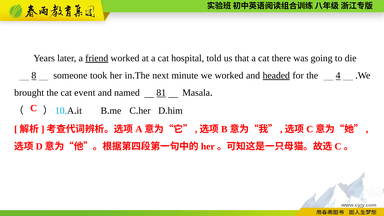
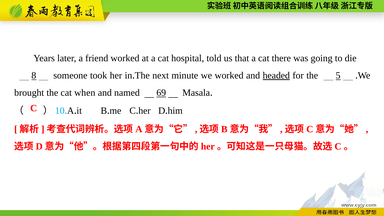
friend underline: present -> none
4: 4 -> 5
event: event -> when
81: 81 -> 69
